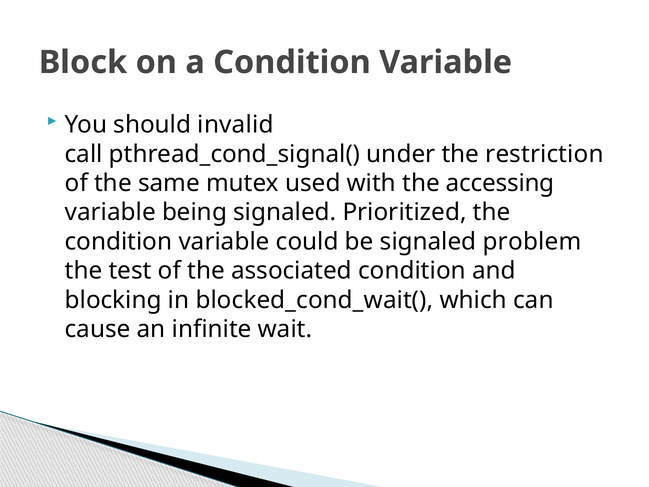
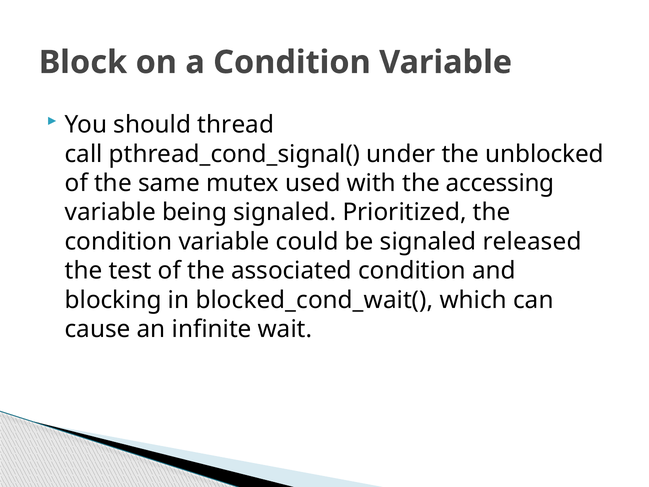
invalid: invalid -> thread
restriction: restriction -> unblocked
problem: problem -> released
